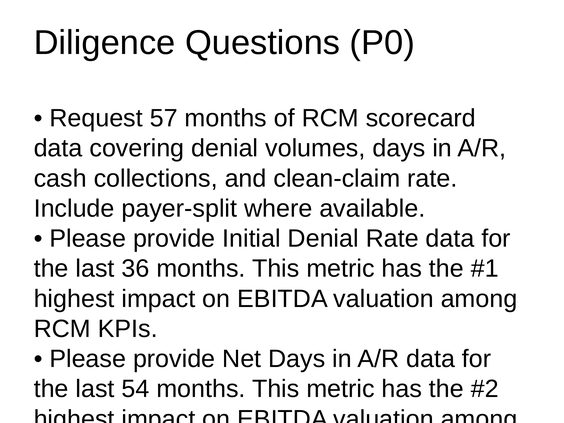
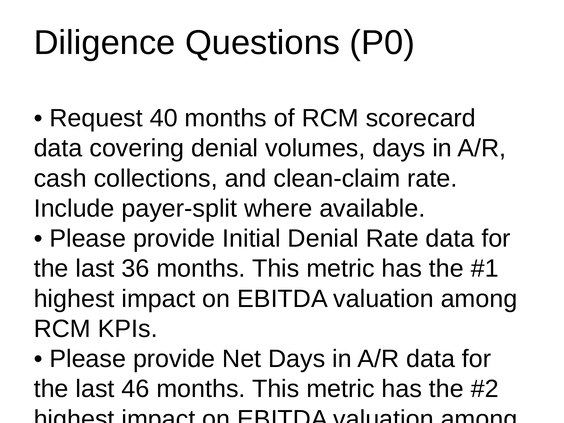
57: 57 -> 40
54: 54 -> 46
